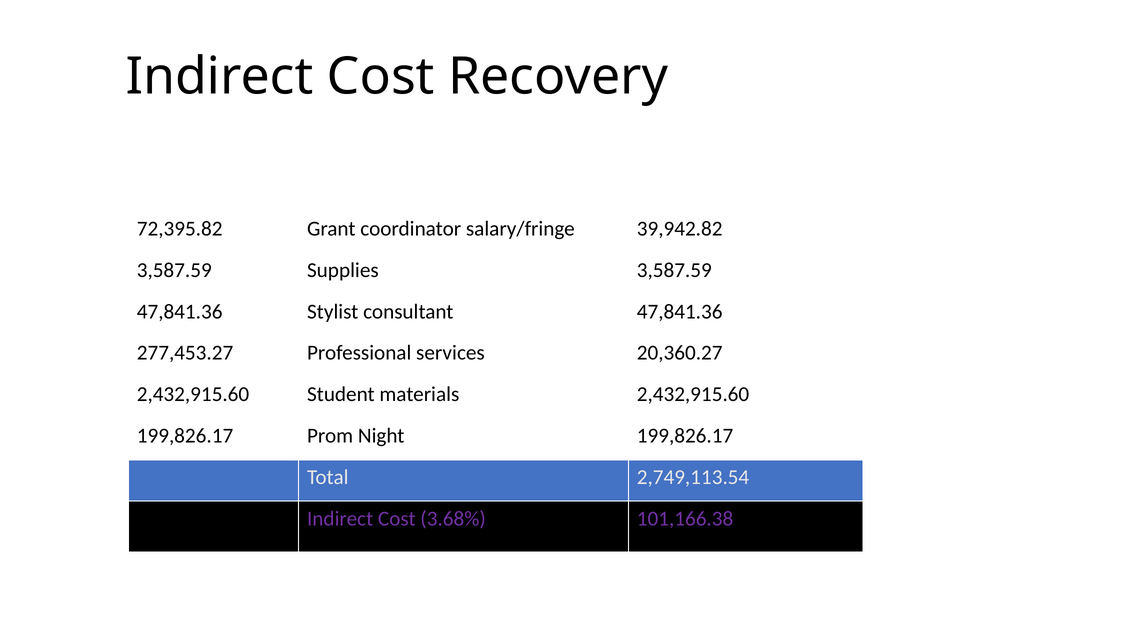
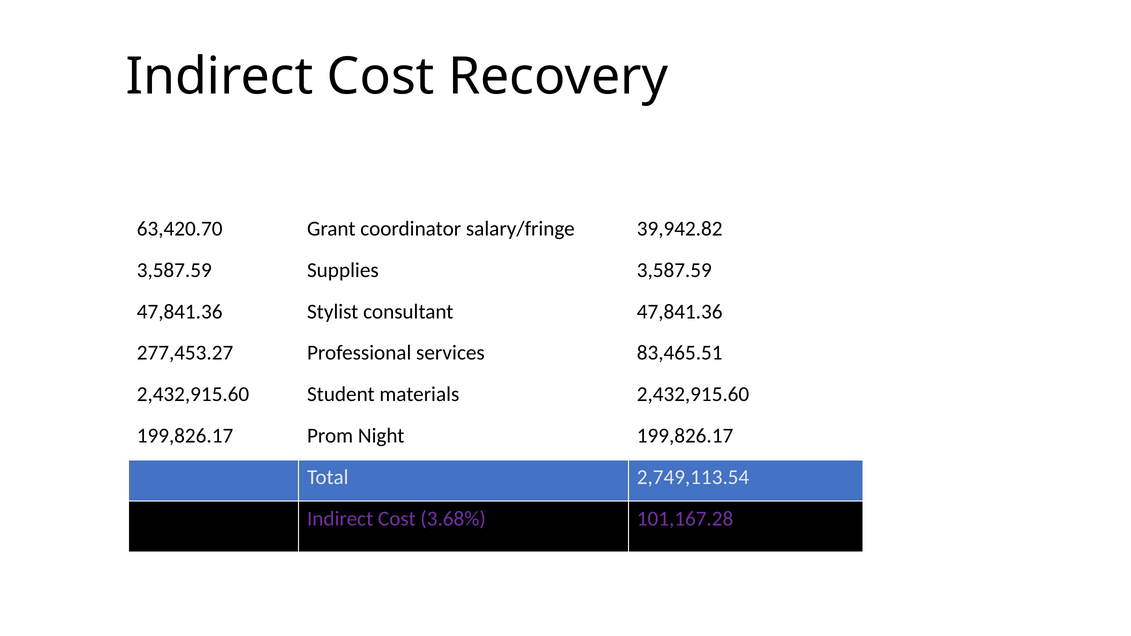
72,395.82: 72,395.82 -> 63,420.70
20,360.27: 20,360.27 -> 83,465.51
101,166.38: 101,166.38 -> 101,167.28
